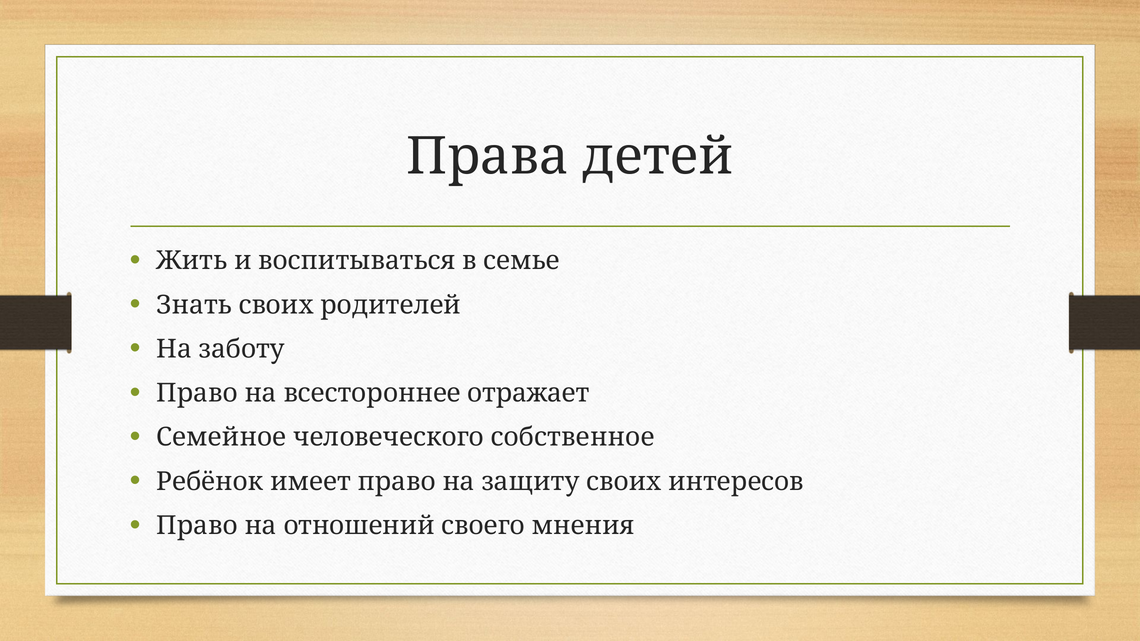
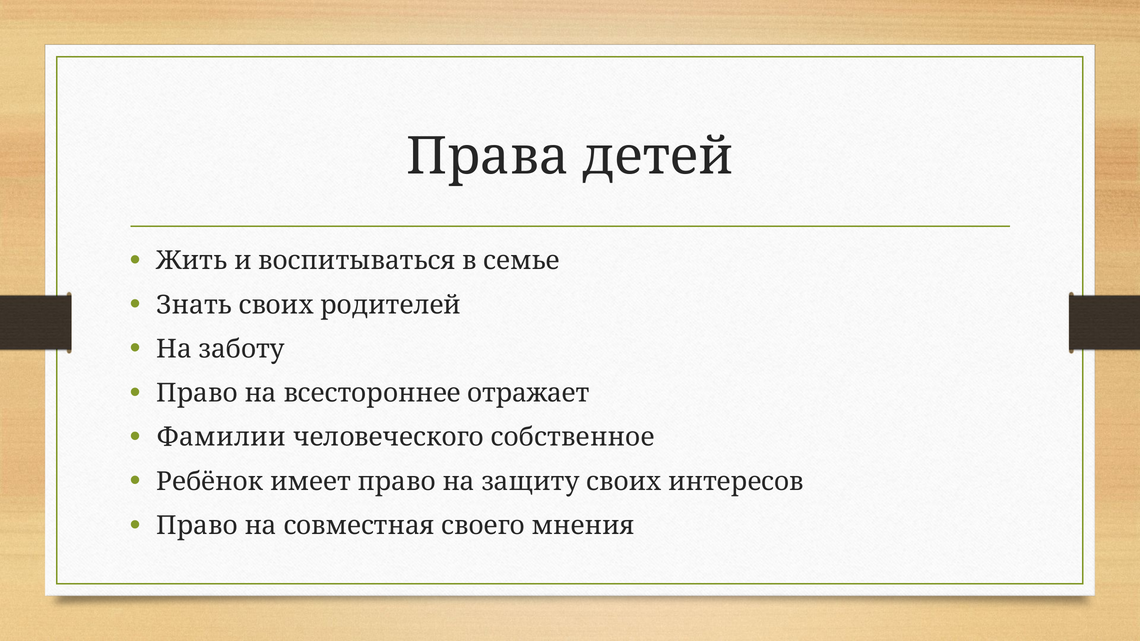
Семейное: Семейное -> Фамилии
отношений: отношений -> совместная
